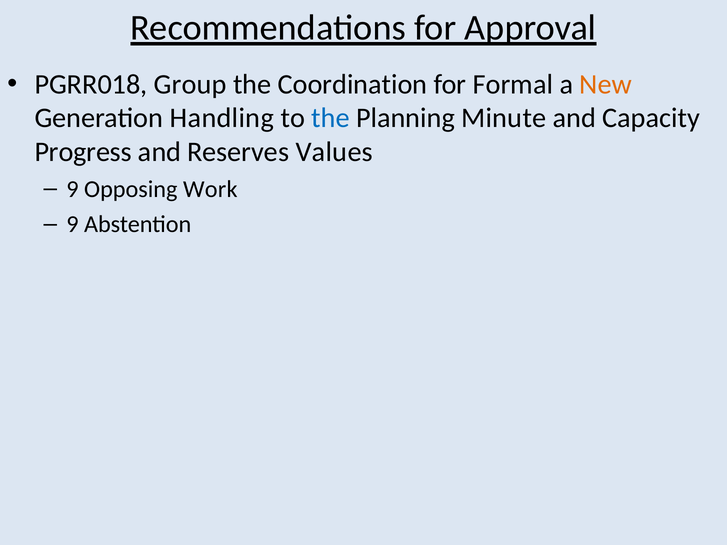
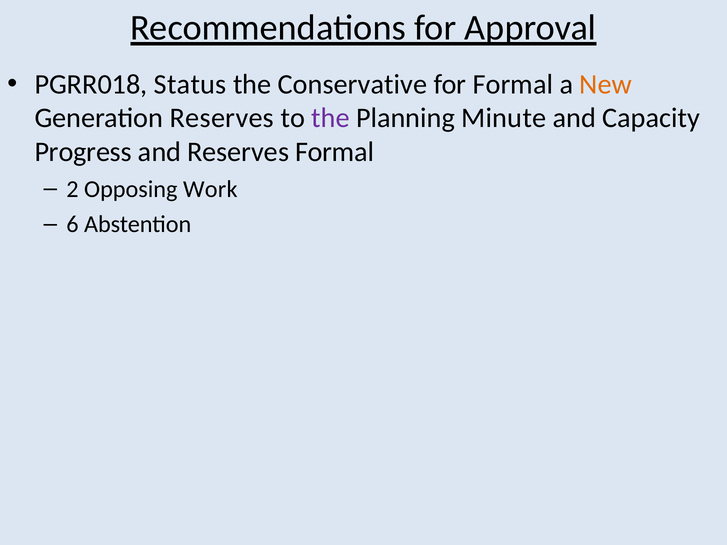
Group: Group -> Status
Coordination: Coordination -> Conservative
Generation Handling: Handling -> Reserves
the at (330, 118) colour: blue -> purple
Reserves Values: Values -> Formal
9 at (72, 189): 9 -> 2
9 at (72, 224): 9 -> 6
